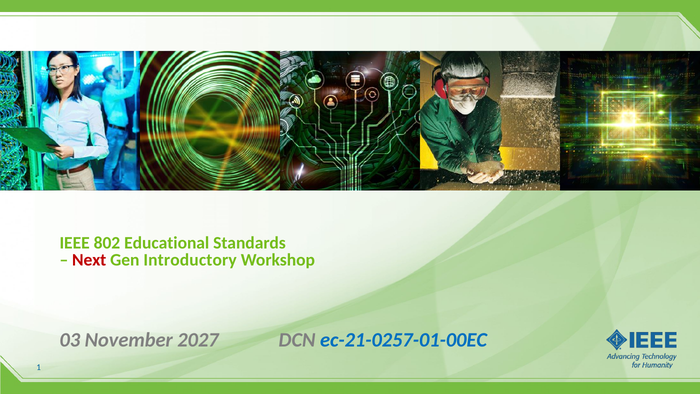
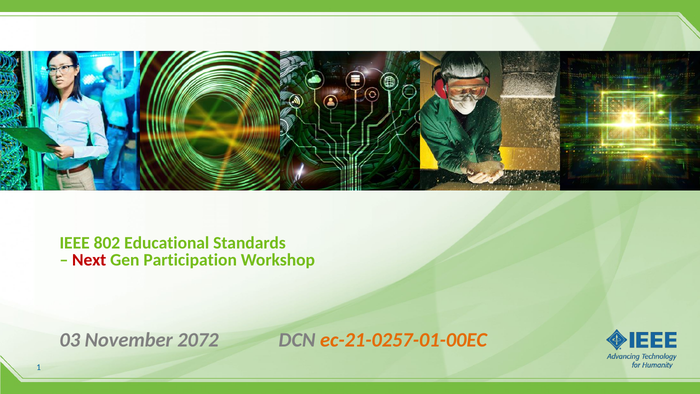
Introductory: Introductory -> Participation
2027: 2027 -> 2072
ec-21-0257-01-00EC colour: blue -> orange
